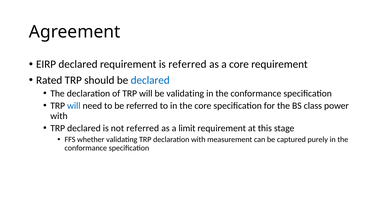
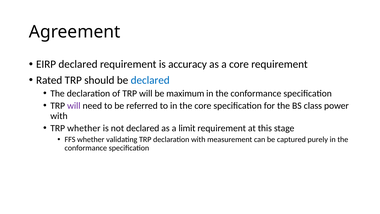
is referred: referred -> accuracy
be validating: validating -> maximum
will at (74, 106) colour: blue -> purple
TRP declared: declared -> whether
not referred: referred -> declared
